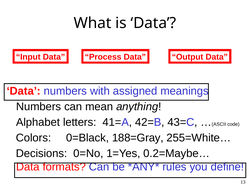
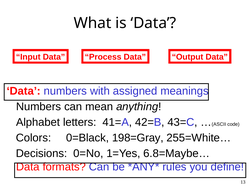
188=Gray: 188=Gray -> 198=Gray
0.2=Maybe…: 0.2=Maybe… -> 6.8=Maybe…
